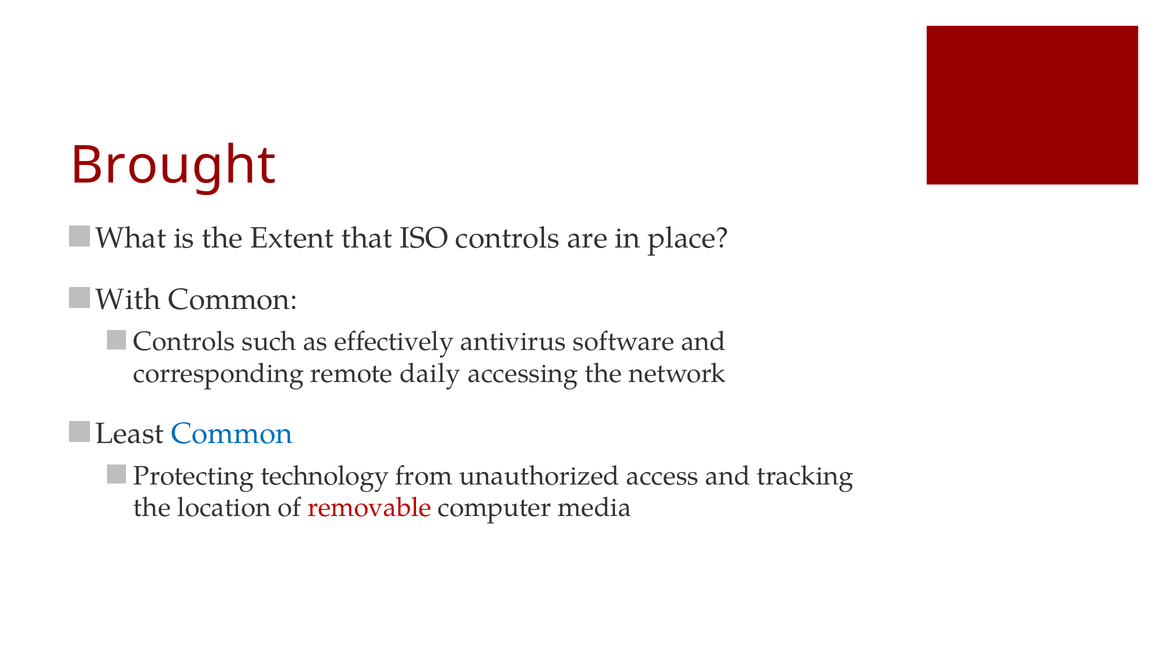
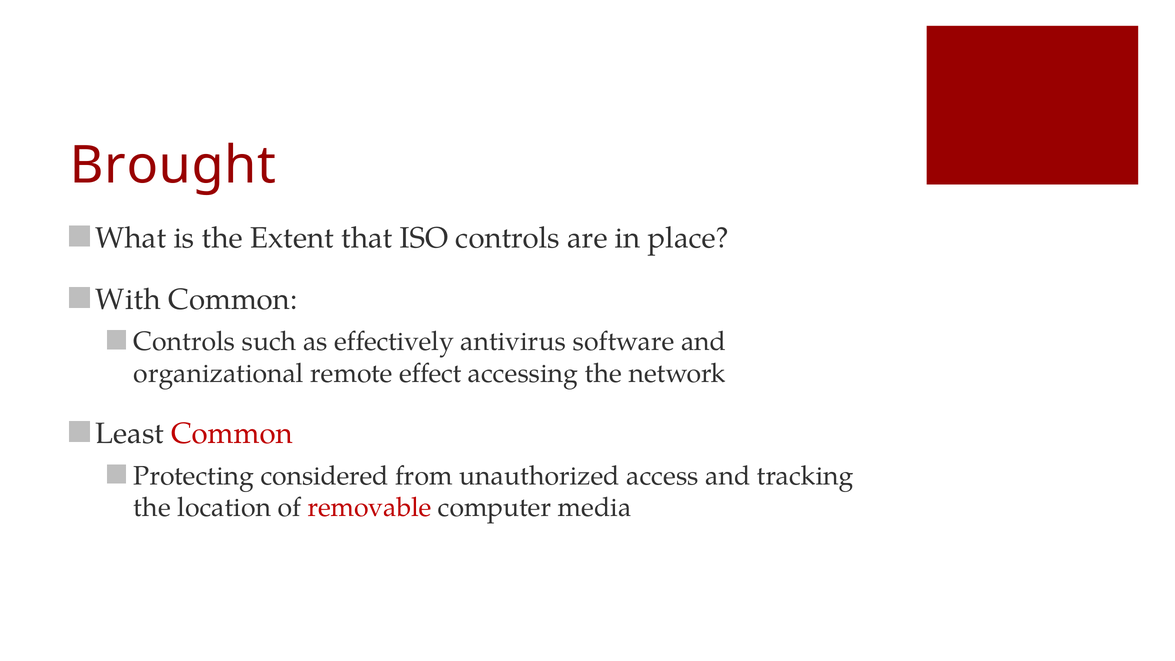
corresponding: corresponding -> organizational
daily: daily -> effect
Common at (232, 434) colour: blue -> red
technology: technology -> considered
